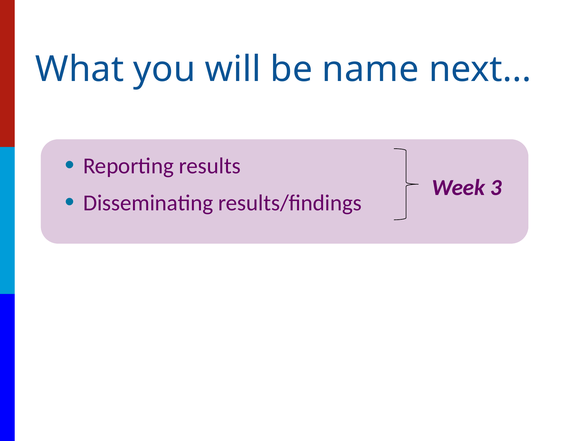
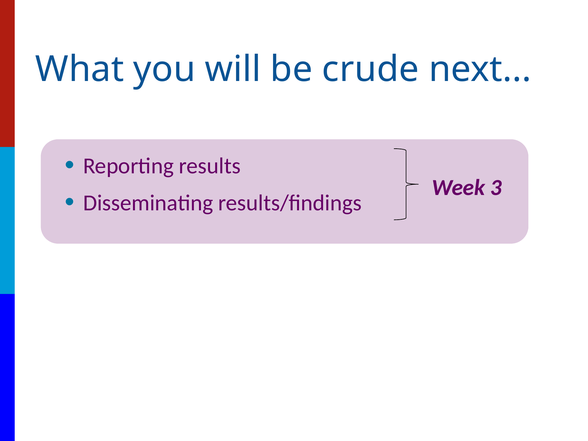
name: name -> crude
